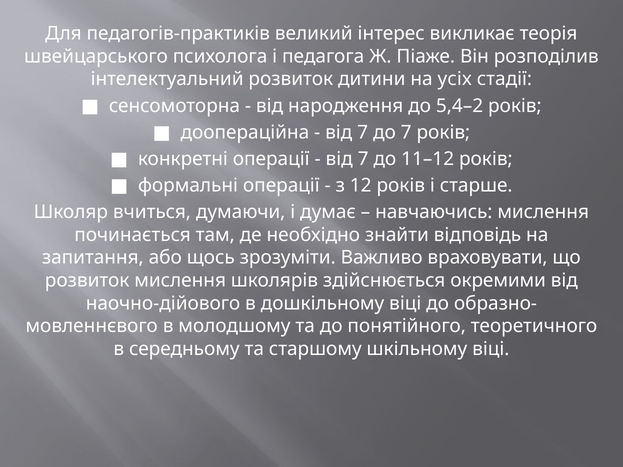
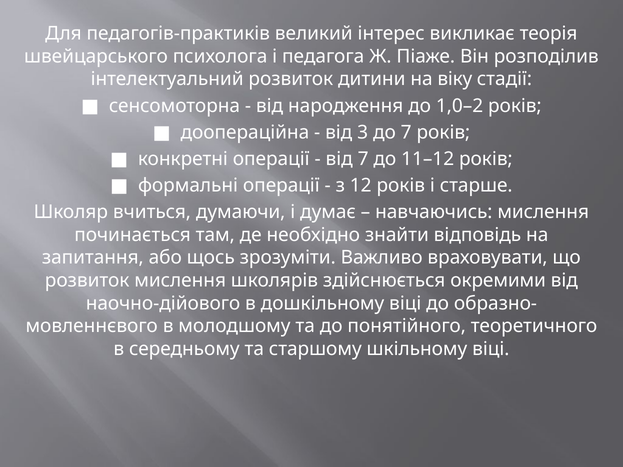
усіх: усіх -> віку
5,4–2: 5,4–2 -> 1,0–2
7 at (363, 132): 7 -> 3
